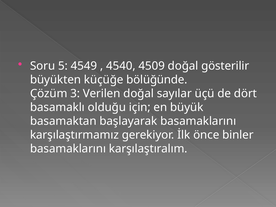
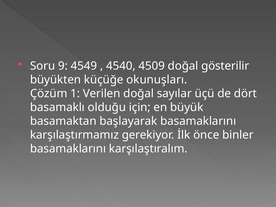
5: 5 -> 9
bölüğünde: bölüğünde -> okunuşları
3: 3 -> 1
